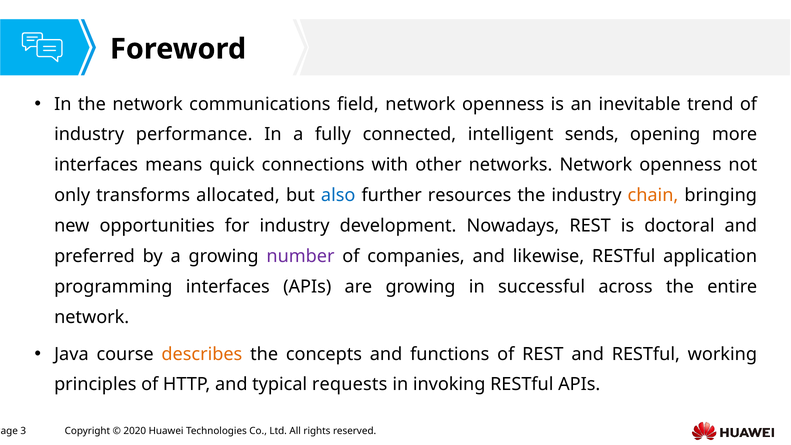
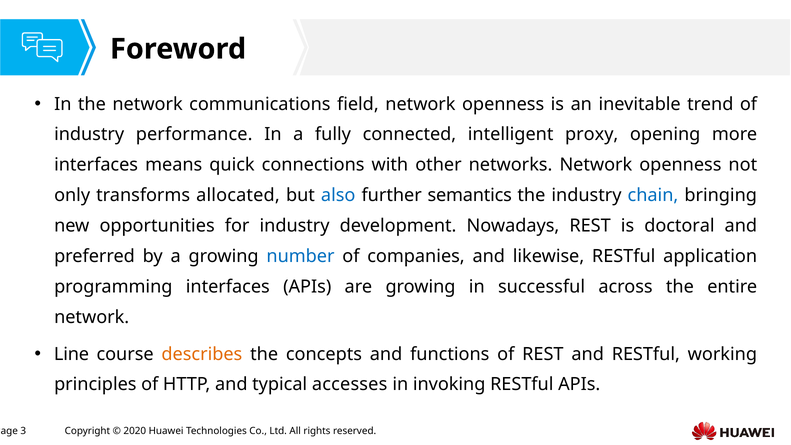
sends: sends -> proxy
resources: resources -> semantics
chain colour: orange -> blue
number colour: purple -> blue
Java: Java -> Line
requests: requests -> accesses
